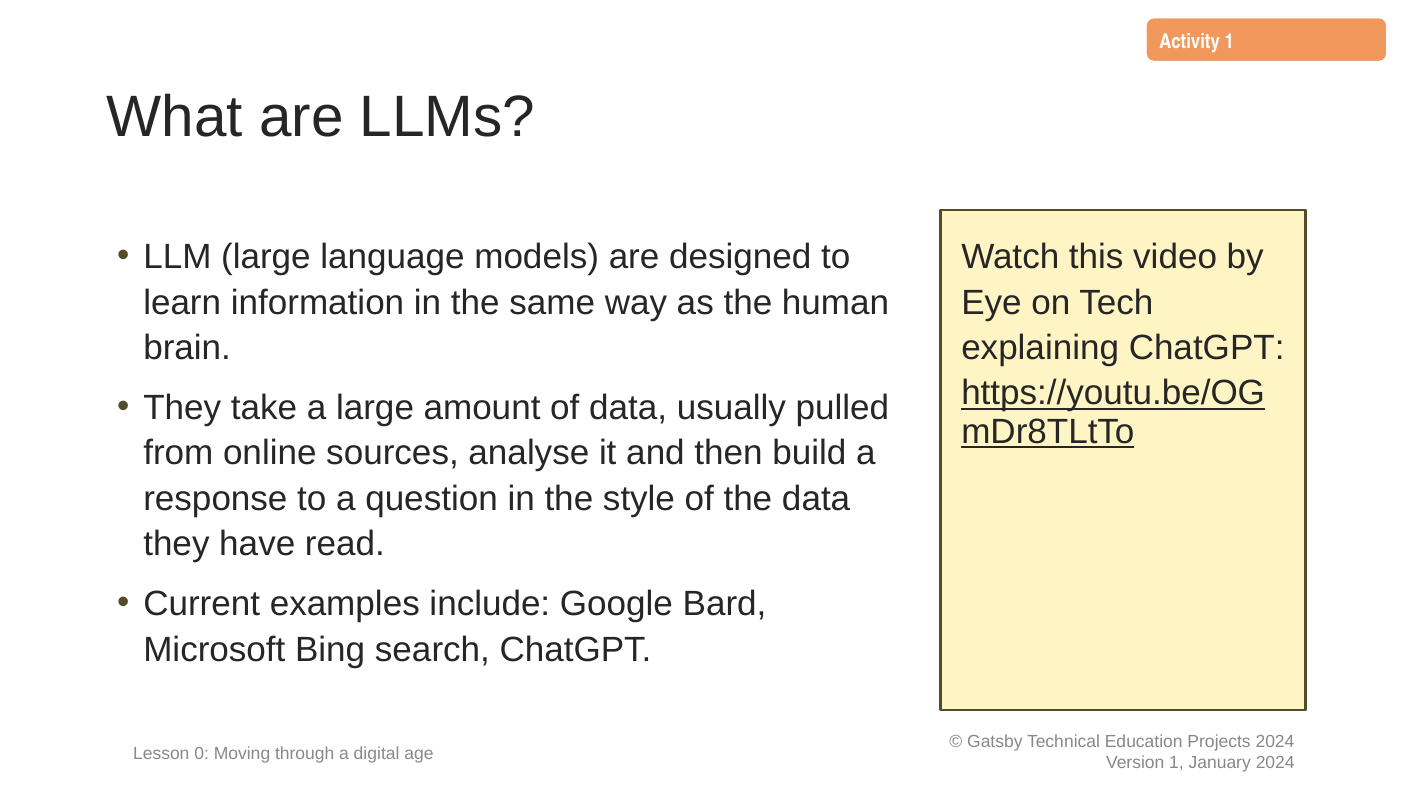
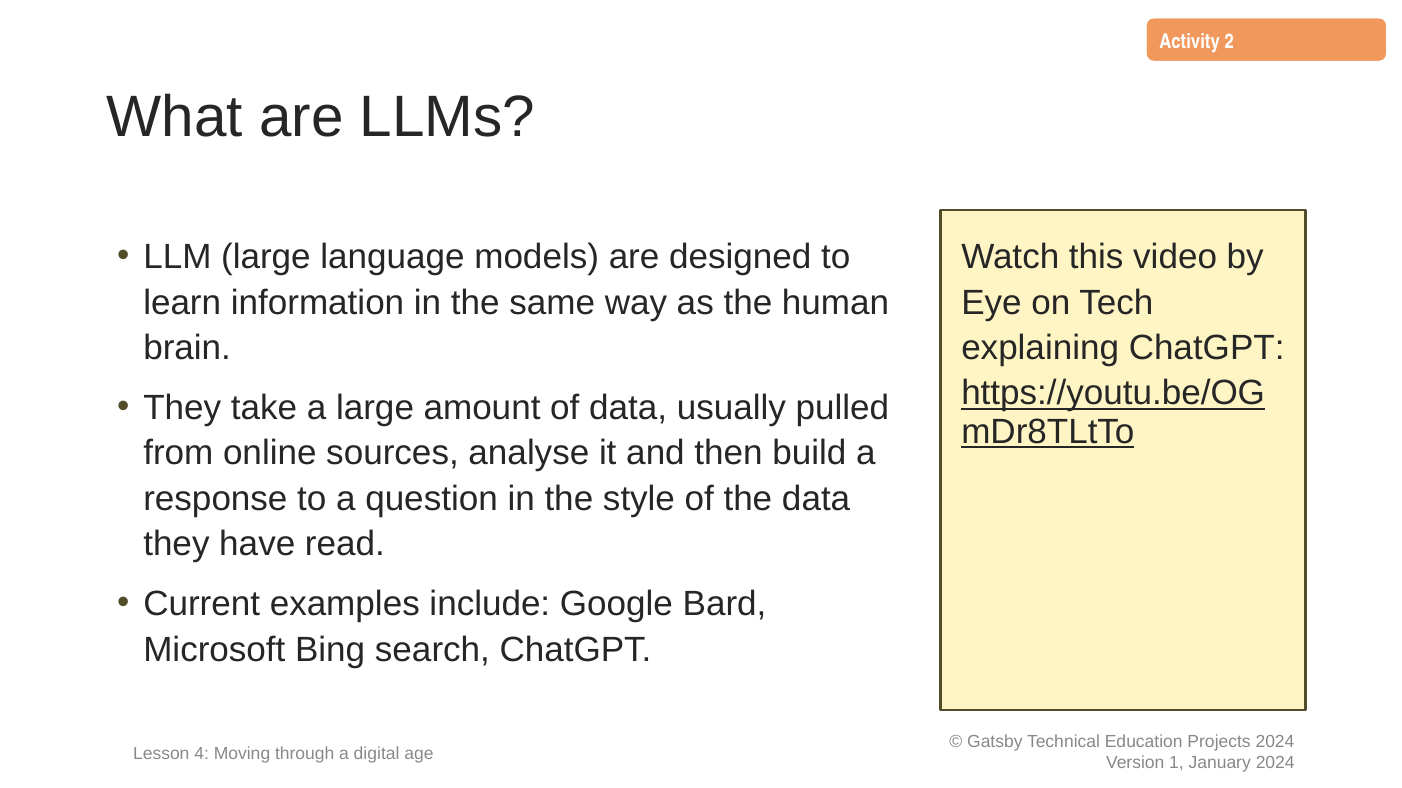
Activity 1: 1 -> 2
0: 0 -> 4
